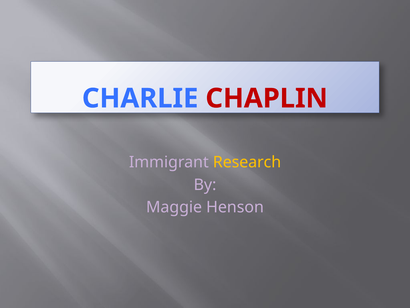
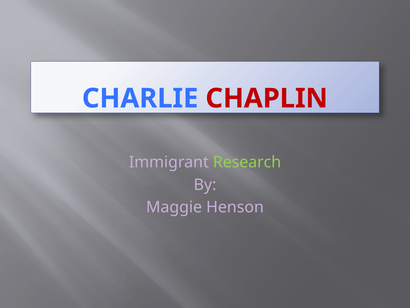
Research colour: yellow -> light green
